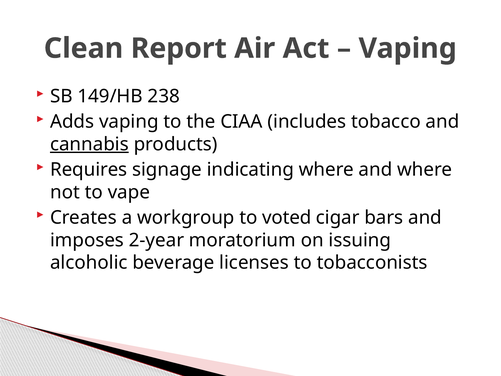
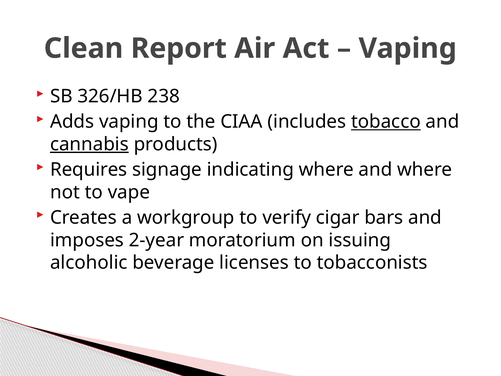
149/HB: 149/HB -> 326/HB
tobacco underline: none -> present
voted: voted -> verify
